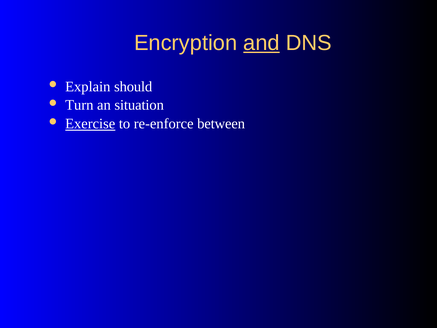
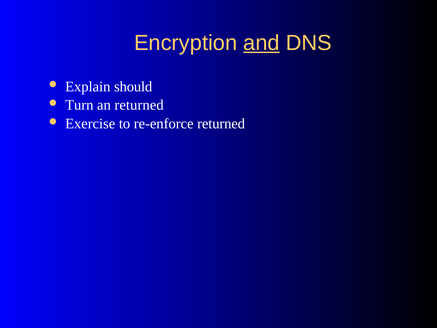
an situation: situation -> returned
Exercise underline: present -> none
re-enforce between: between -> returned
